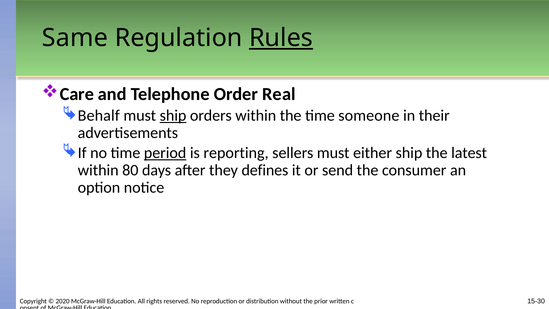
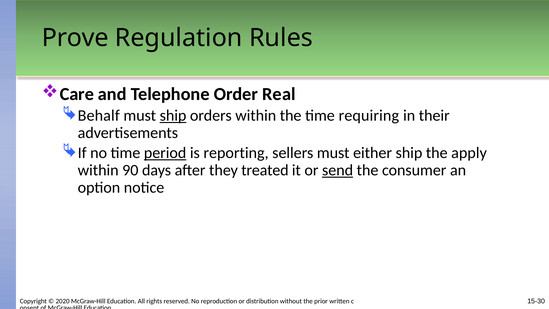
Same: Same -> Prove
Rules underline: present -> none
someone: someone -> requiring
latest: latest -> apply
80: 80 -> 90
defines: defines -> treated
send underline: none -> present
